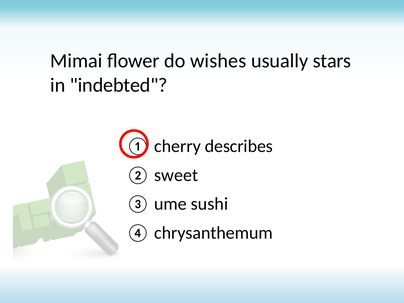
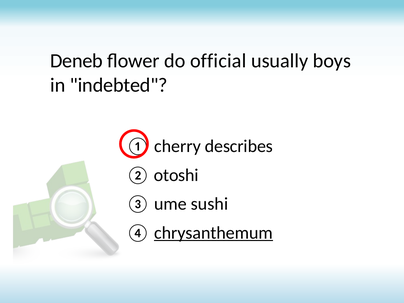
Mimai: Mimai -> Deneb
wishes: wishes -> official
stars: stars -> boys
sweet: sweet -> otoshi
chrysanthemum underline: none -> present
